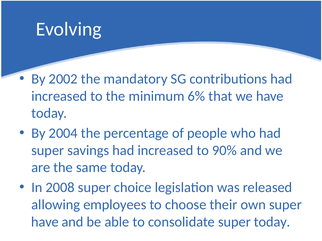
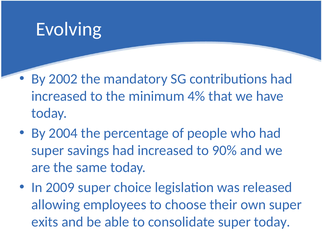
6%: 6% -> 4%
2008: 2008 -> 2009
have at (45, 222): have -> exits
